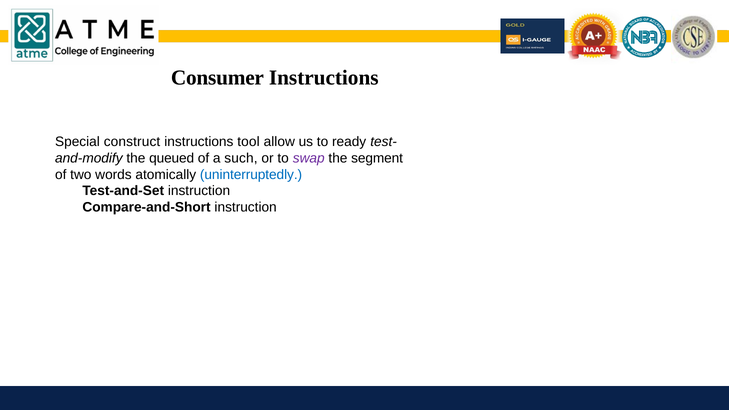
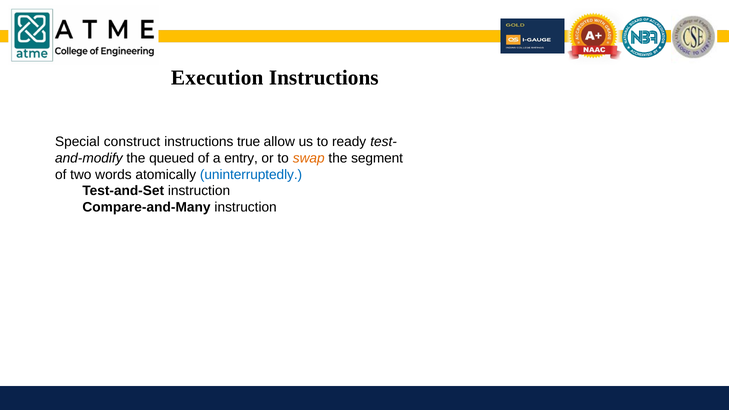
Consumer: Consumer -> Execution
tool: tool -> true
such: such -> entry
swap colour: purple -> orange
Compare-and-Short: Compare-and-Short -> Compare-and-Many
